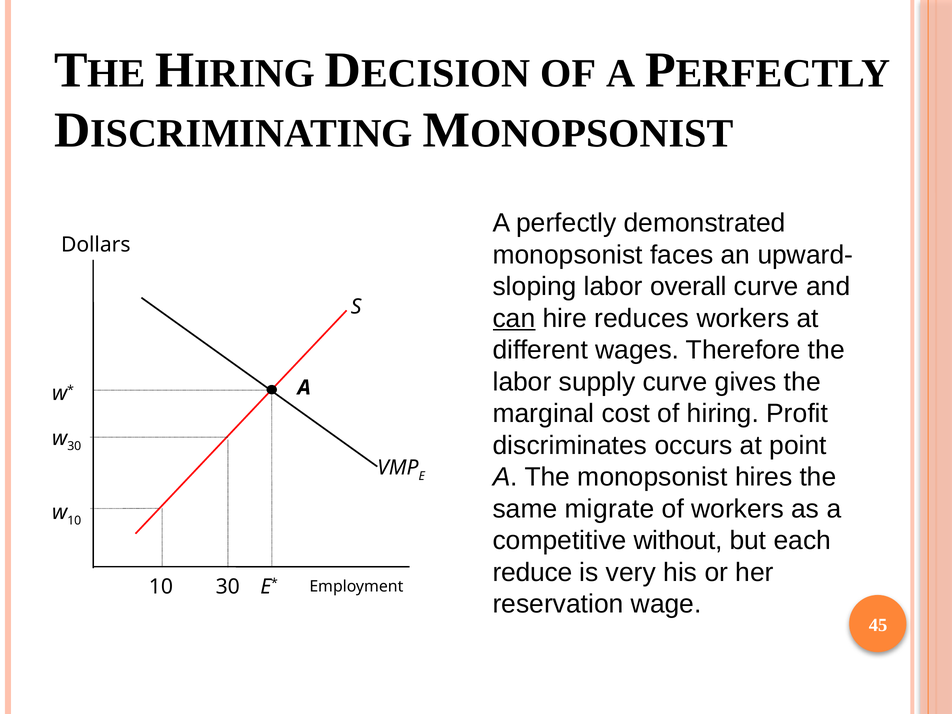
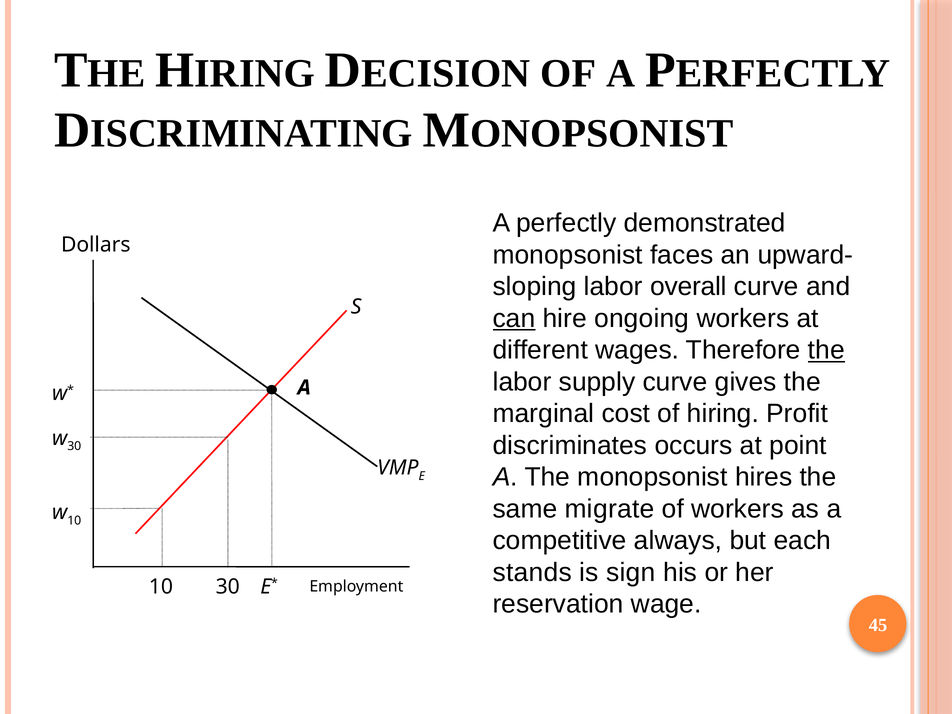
reduces: reduces -> ongoing
the at (826, 350) underline: none -> present
without: without -> always
reduce: reduce -> stands
very: very -> sign
